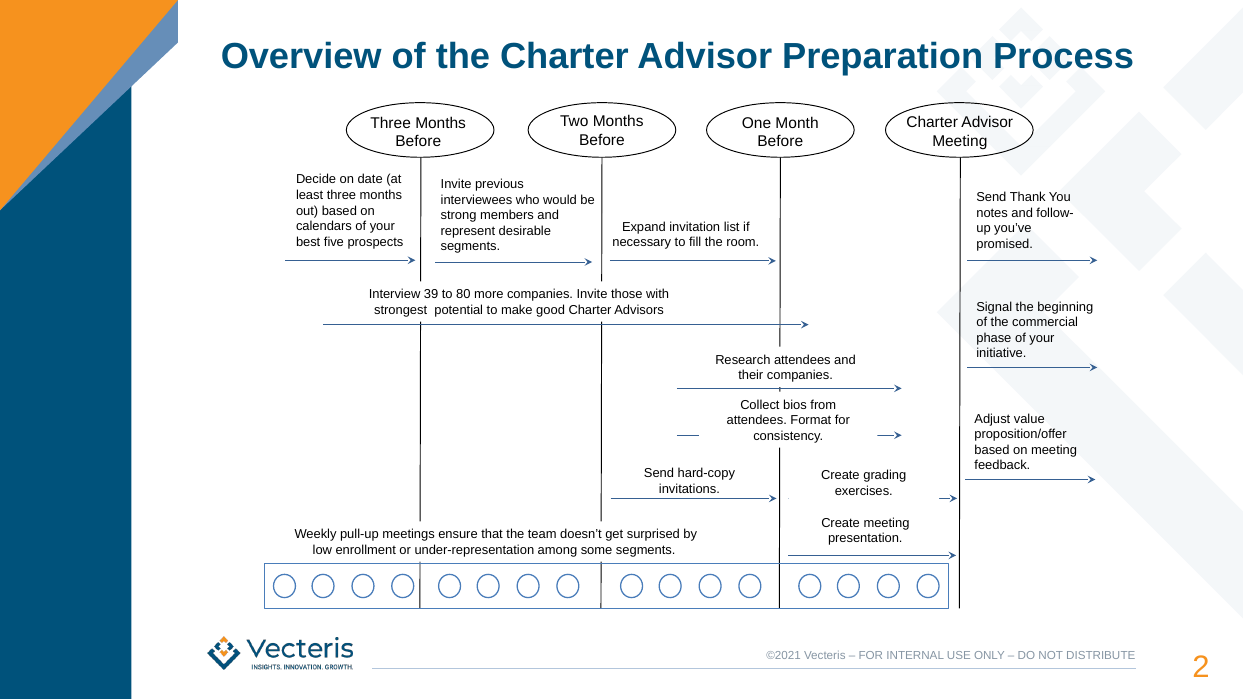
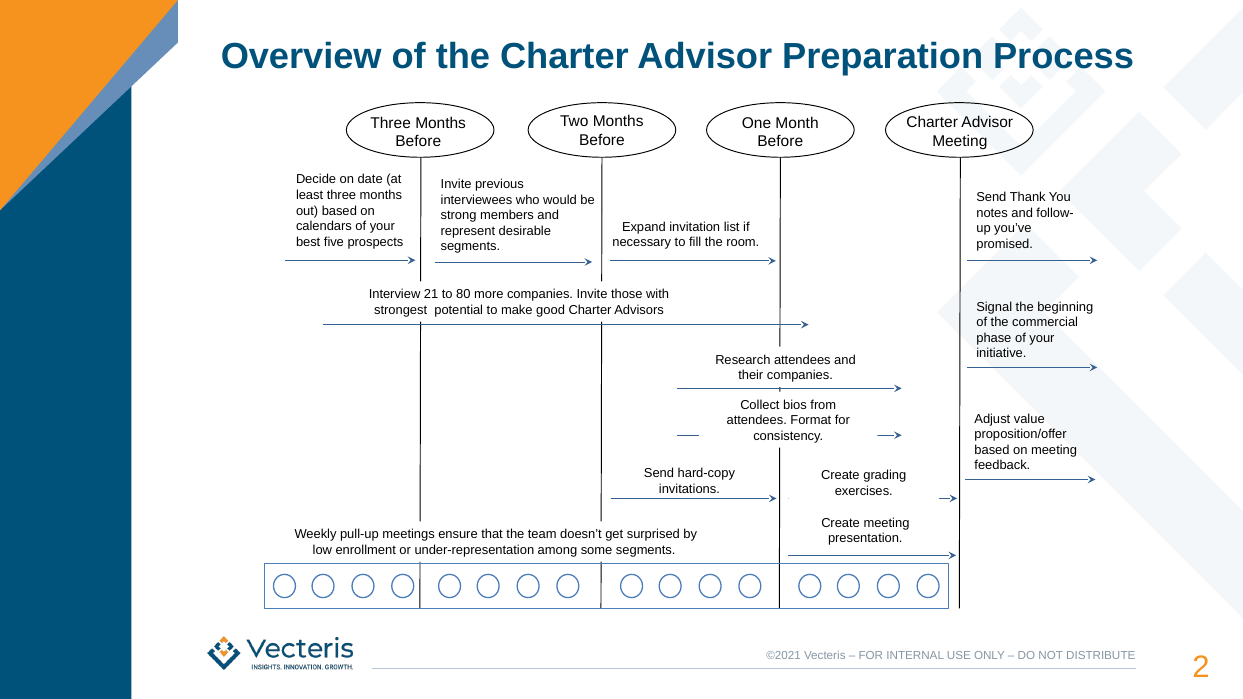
39: 39 -> 21
